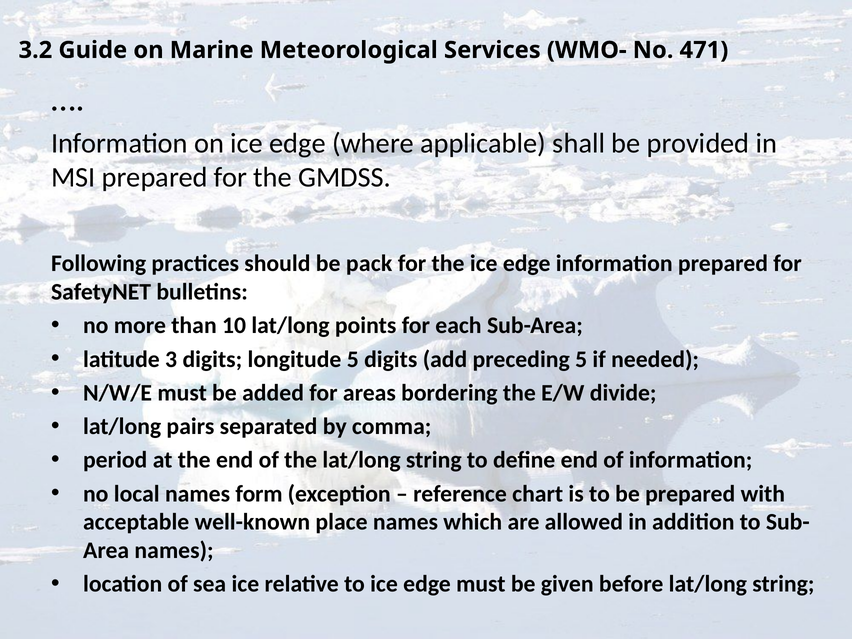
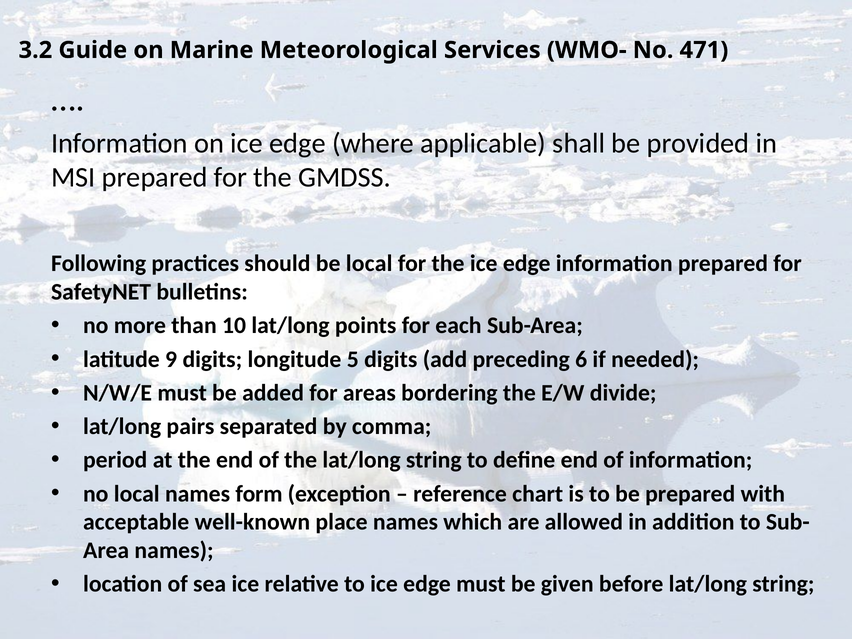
be pack: pack -> local
3: 3 -> 9
preceding 5: 5 -> 6
